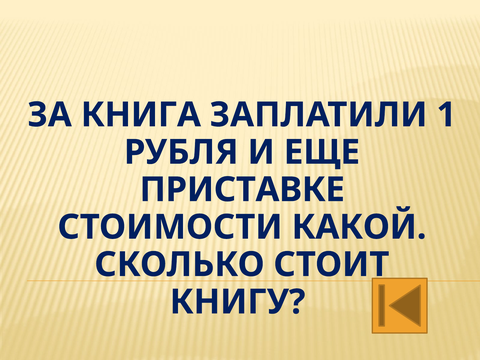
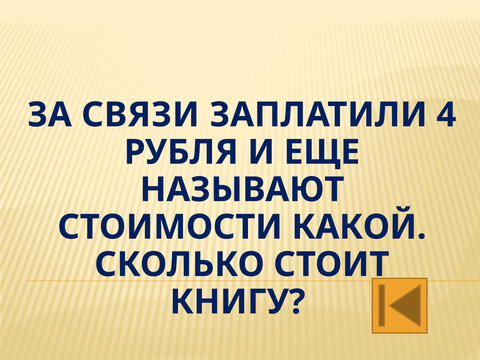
КНИГА: КНИГА -> СВЯЗИ
1: 1 -> 4
ПРИСТАВКЕ: ПРИСТАВКЕ -> НАЗЫВАЮТ
